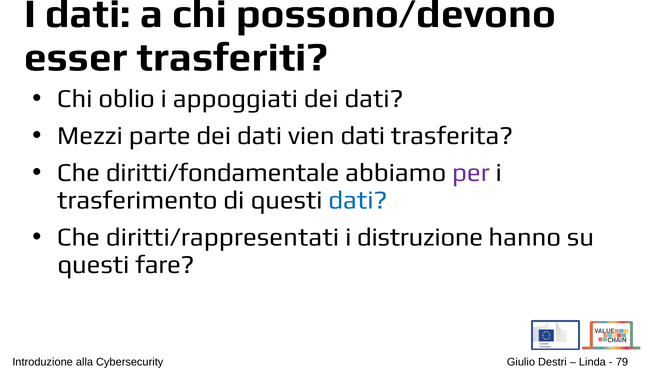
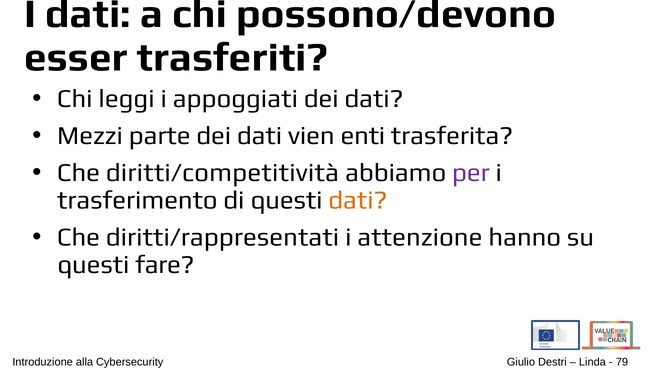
oblio: oblio -> leggi
vien dati: dati -> enti
diritti/fondamentale: diritti/fondamentale -> diritti/competitività
dati at (358, 200) colour: blue -> orange
distruzione: distruzione -> attenzione
